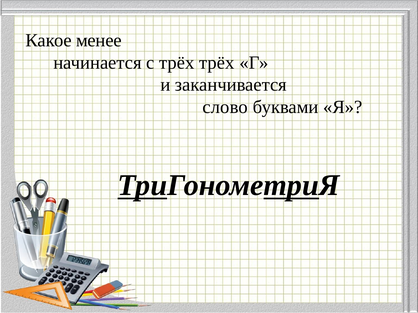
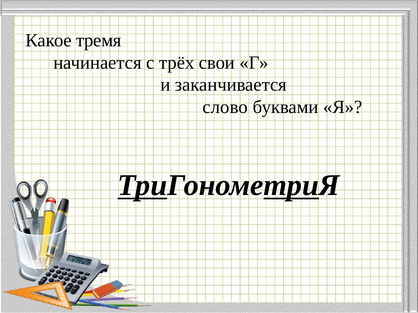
менее: менее -> тремя
трёх трёх: трёх -> свои
